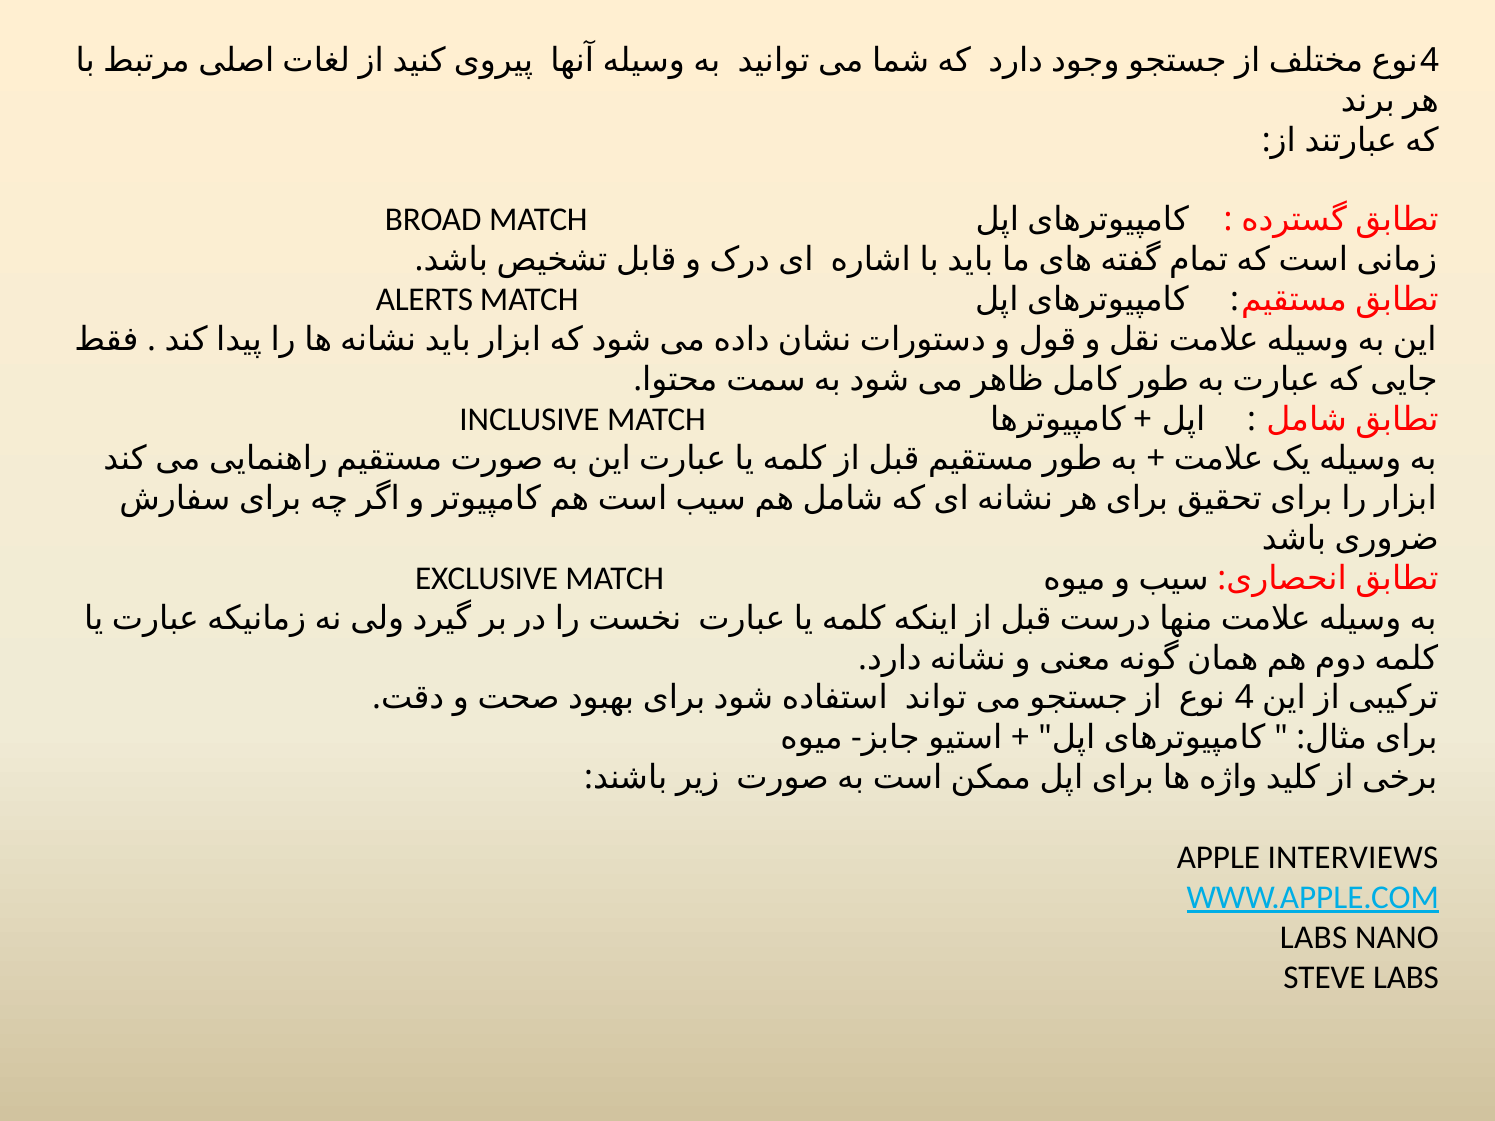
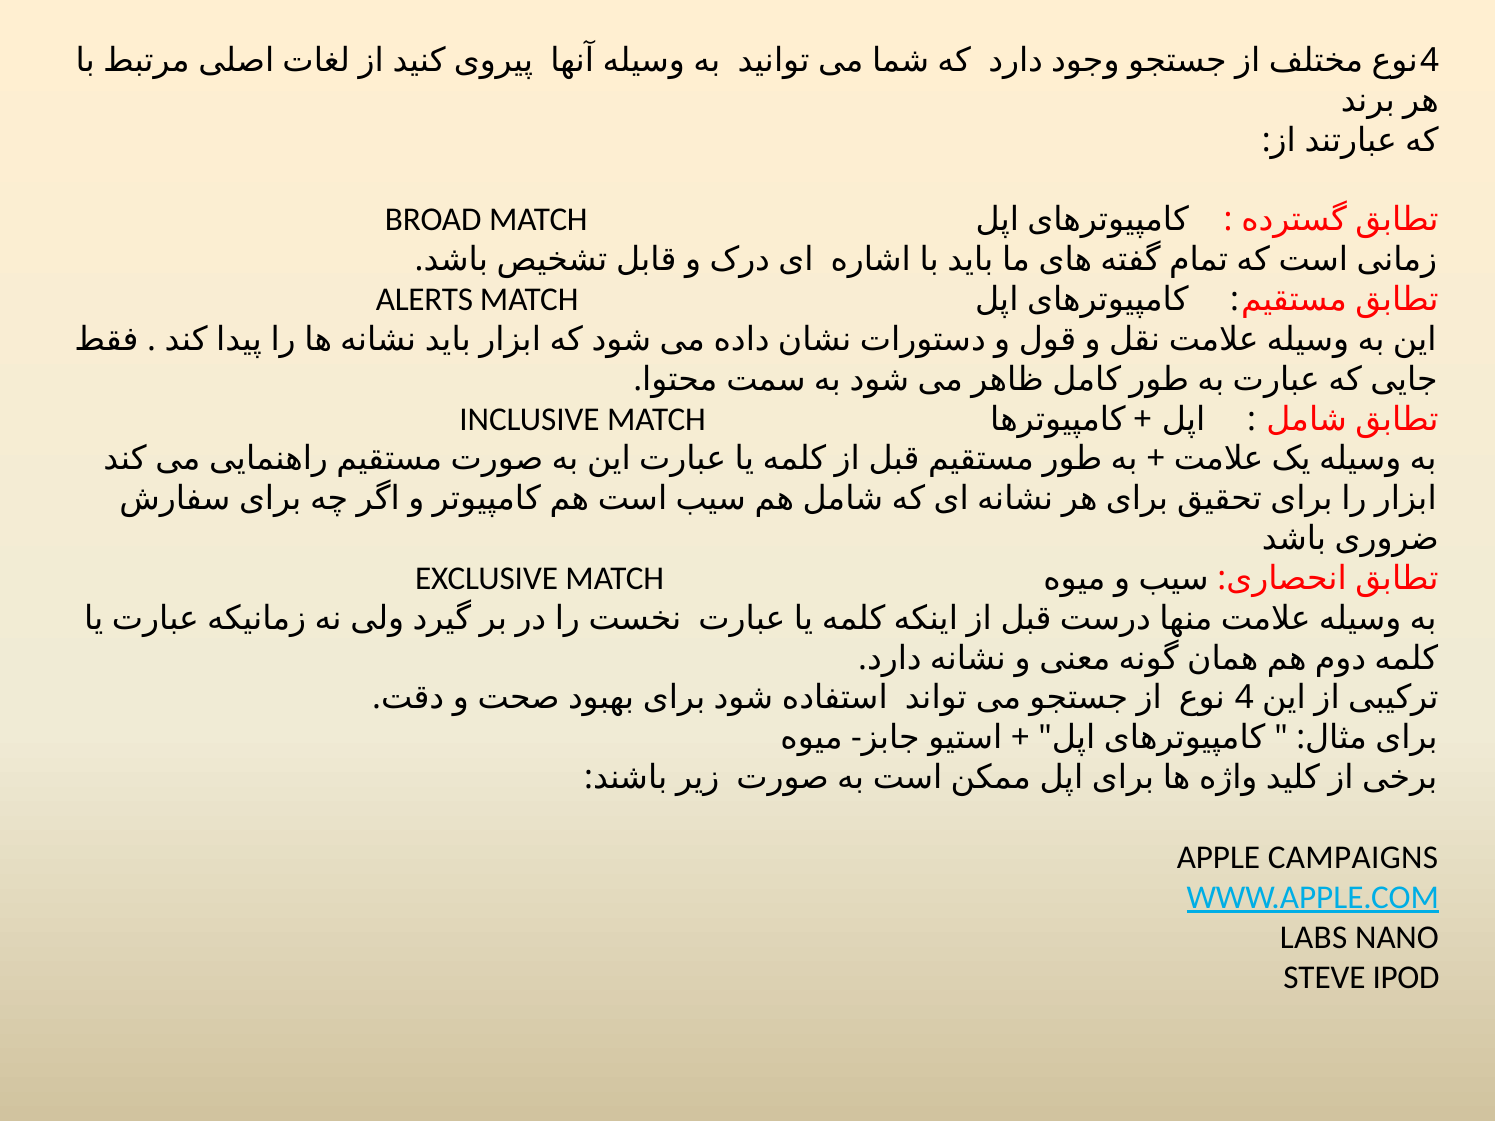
INTERVIEWS: INTERVIEWS -> CAMPAIGNS
STEVE LABS: LABS -> IPOD
